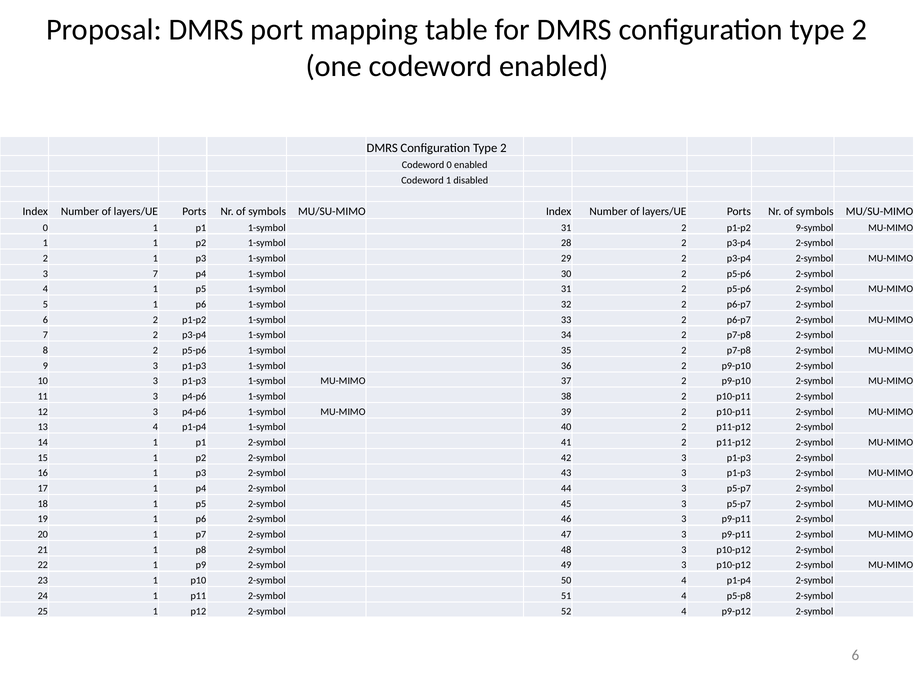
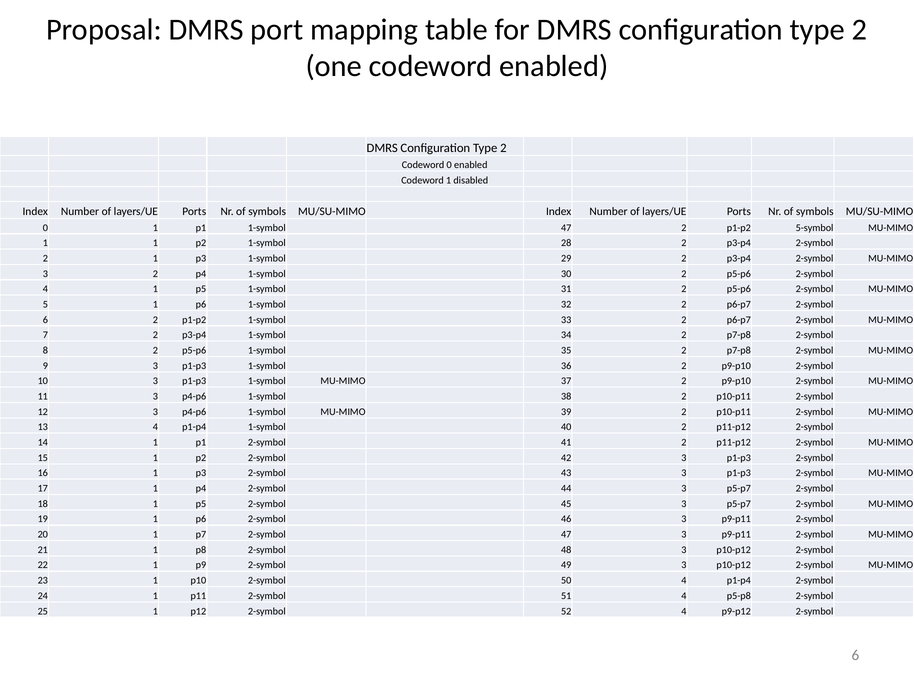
p1 1-symbol 31: 31 -> 47
9-symbol: 9-symbol -> 5-symbol
3 7: 7 -> 2
